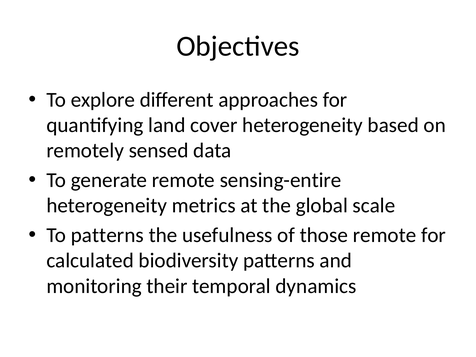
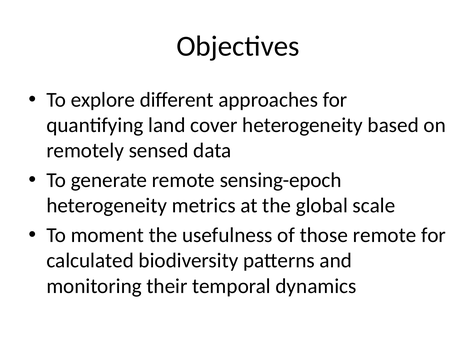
sensing-entire: sensing-entire -> sensing-epoch
To patterns: patterns -> moment
